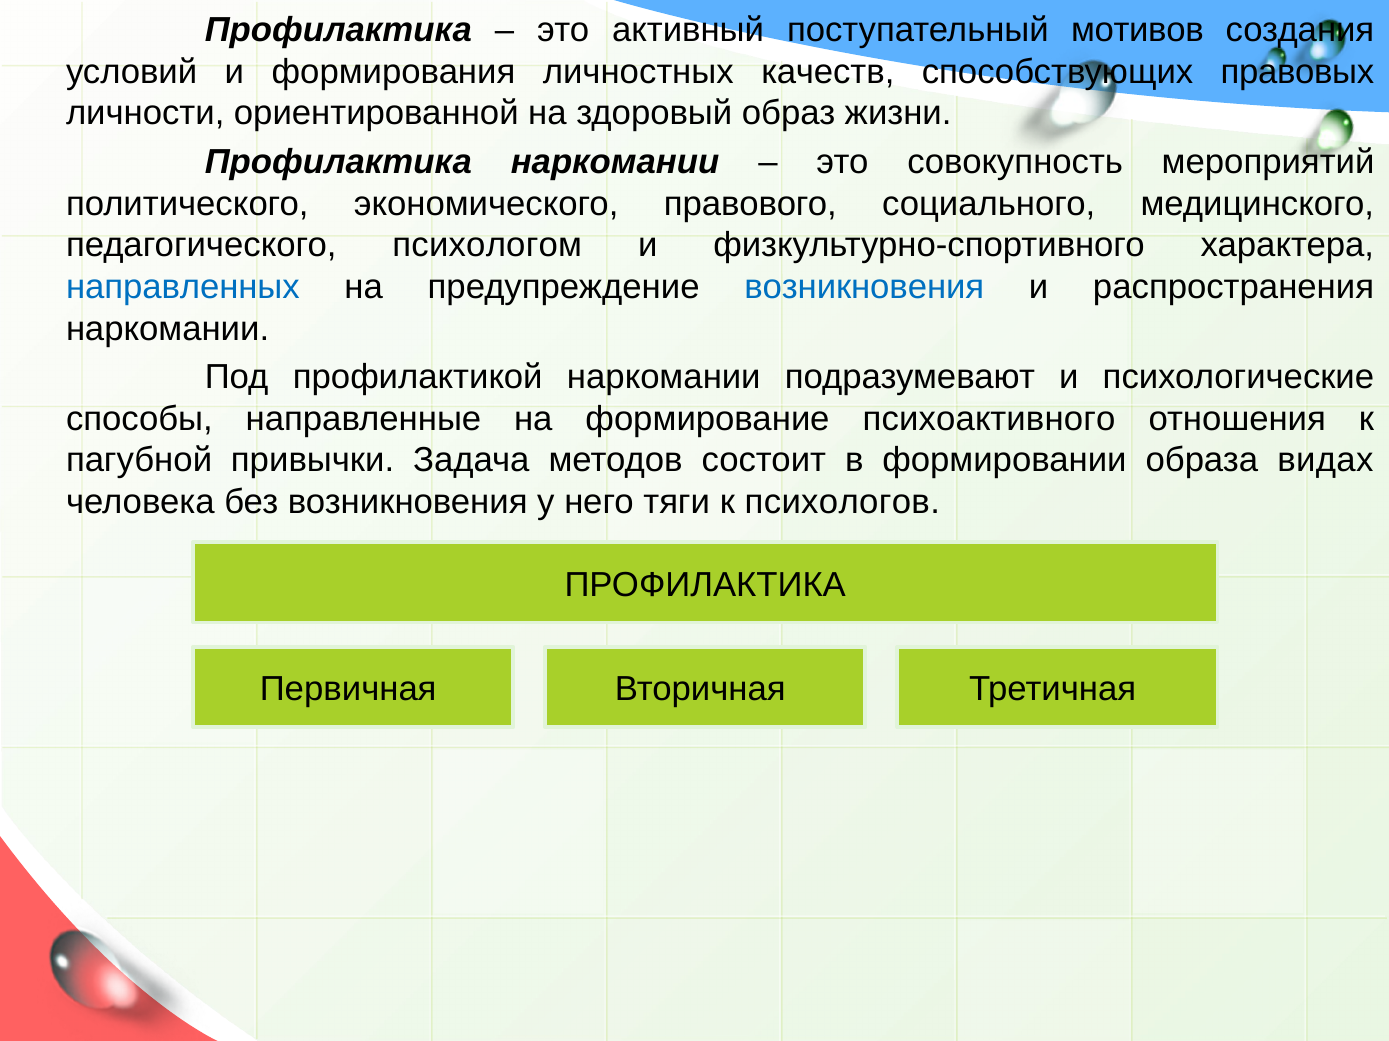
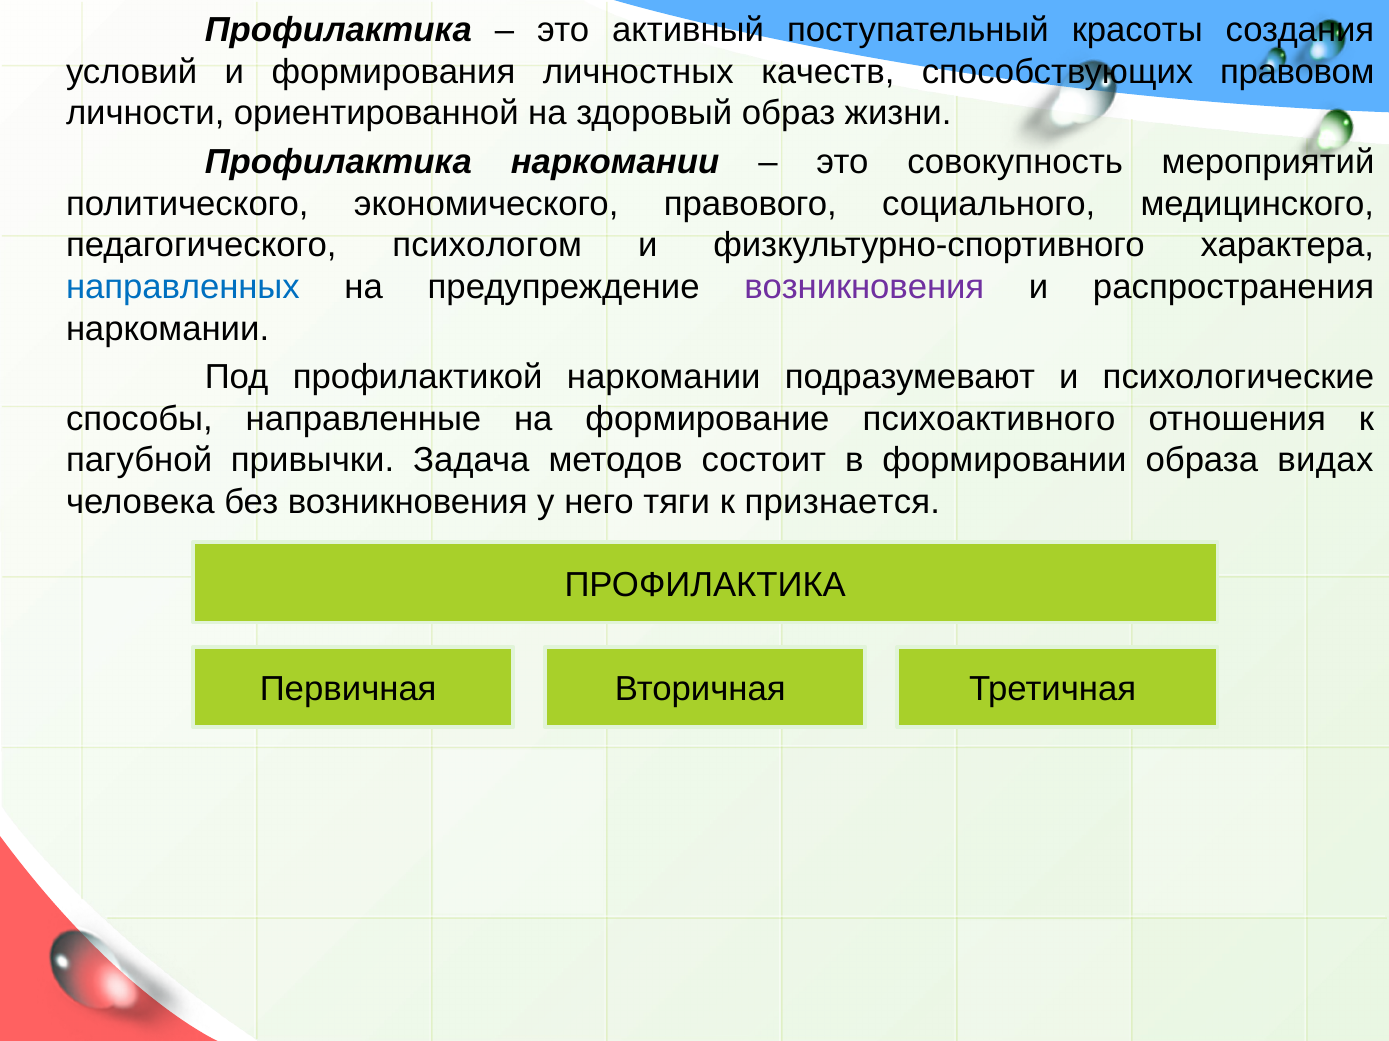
мотивов: мотивов -> красоты
правовых: правовых -> правовом
возникновения at (864, 287) colour: blue -> purple
психологов: психологов -> признается
